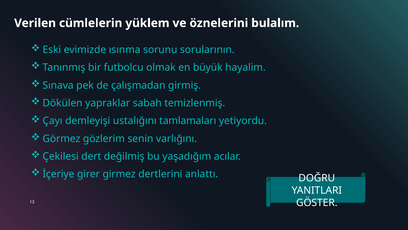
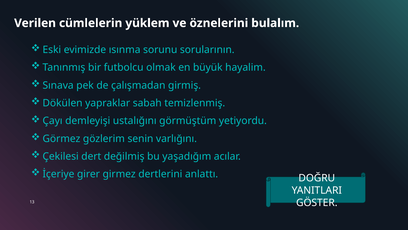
tamlamaları: tamlamaları -> görmüştüm
